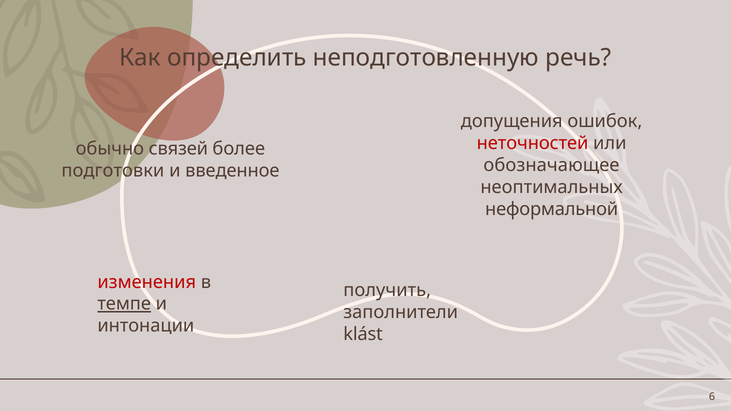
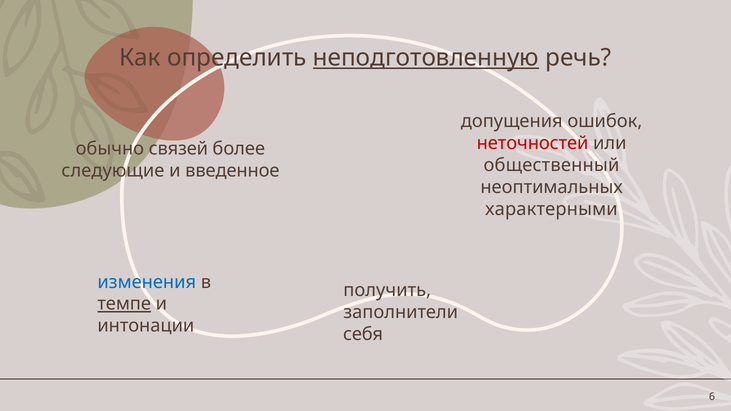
неподготовленную underline: none -> present
обозначающее: обозначающее -> общественный
подготовки: подготовки -> следующие
неформальной: неформальной -> характерными
изменения colour: red -> blue
klást: klást -> себя
